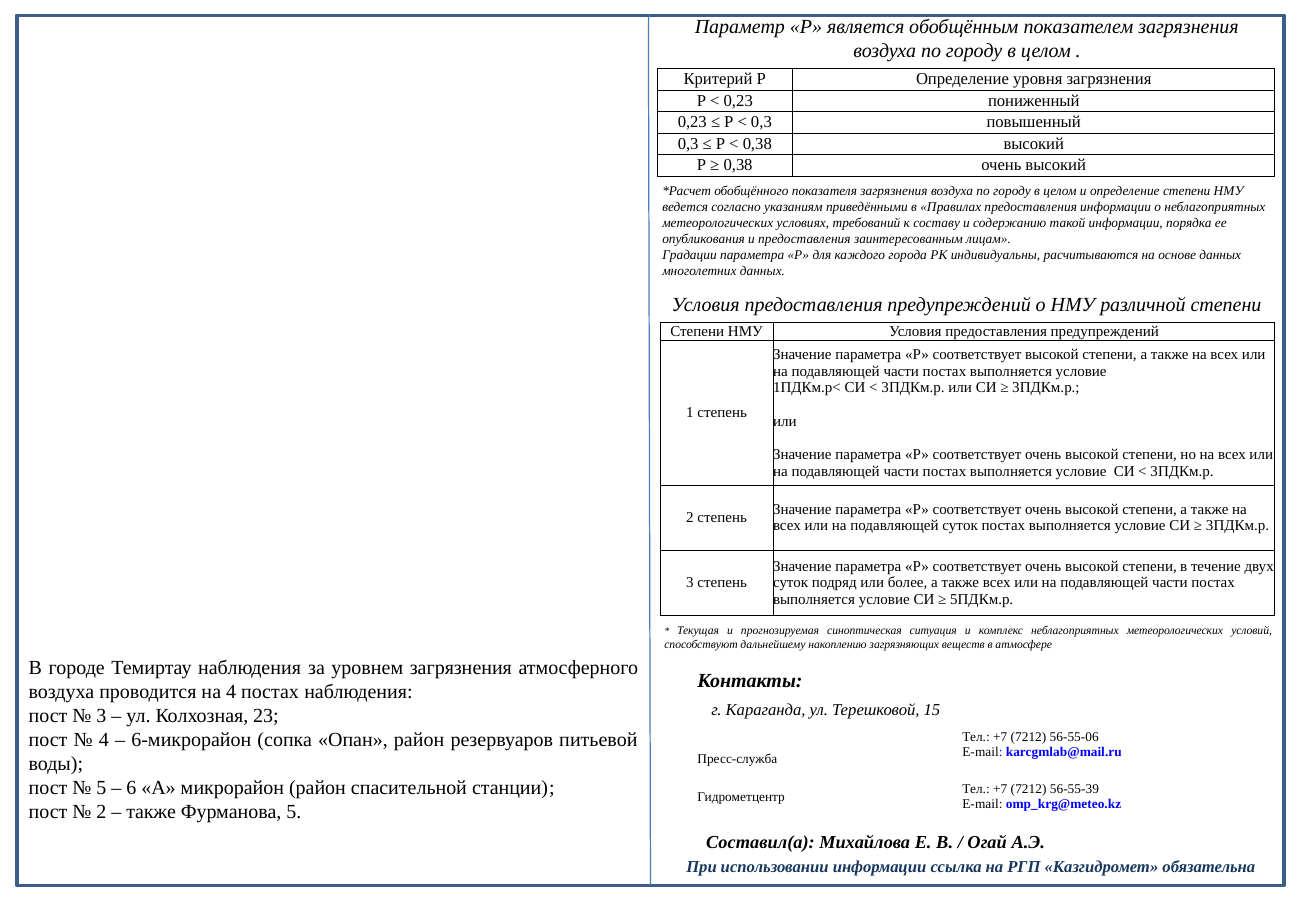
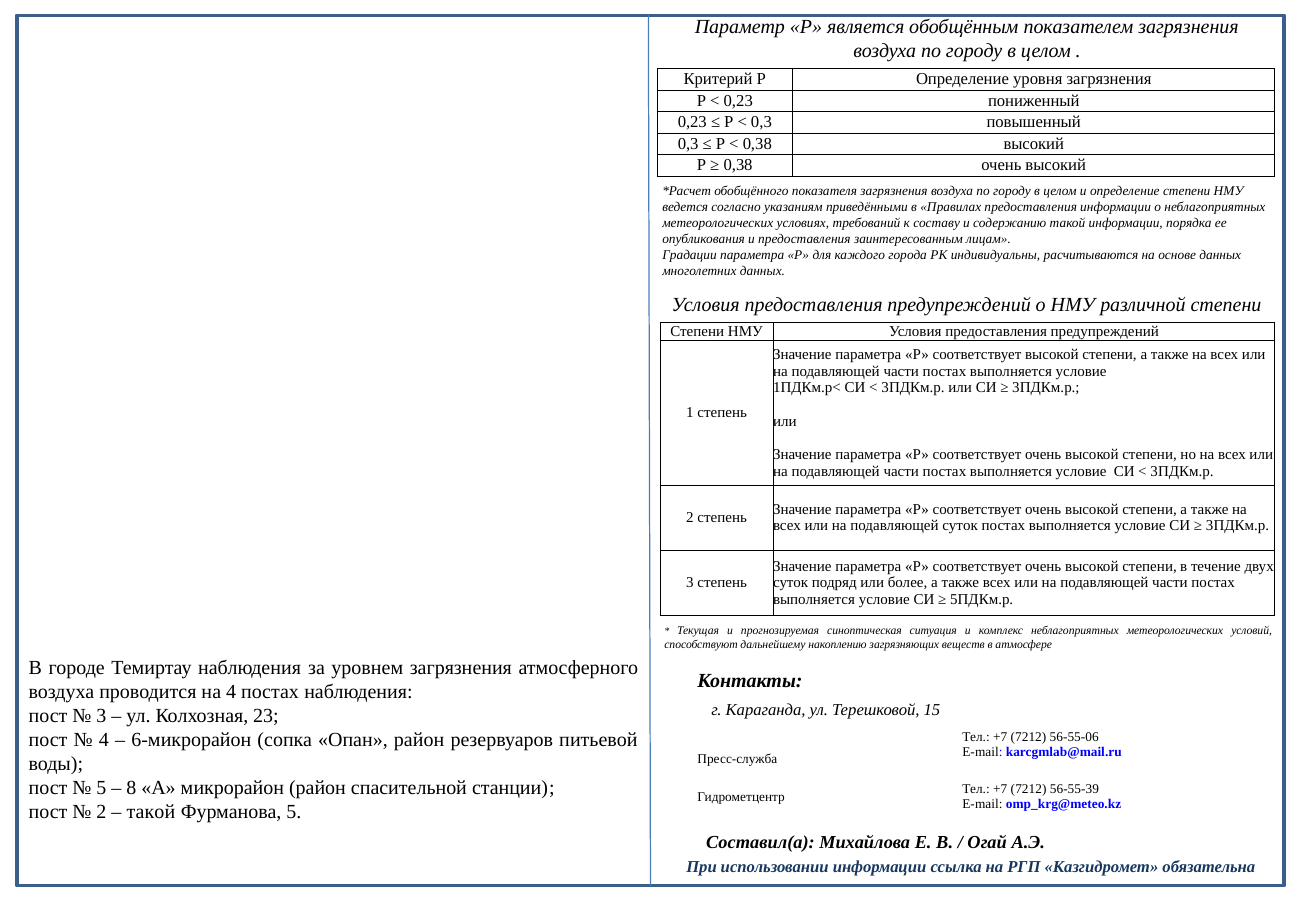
6: 6 -> 8
также at (151, 811): также -> такой
